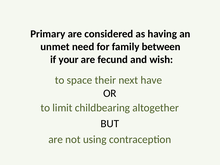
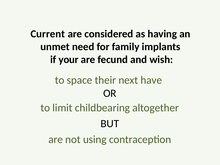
Primary: Primary -> Current
between: between -> implants
